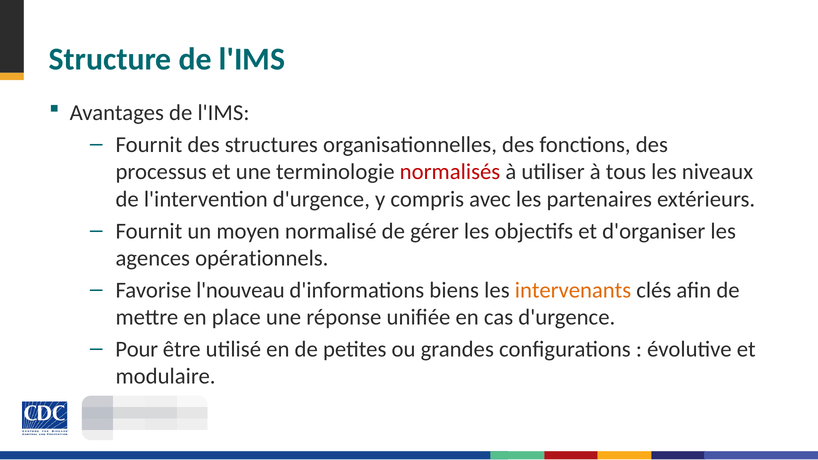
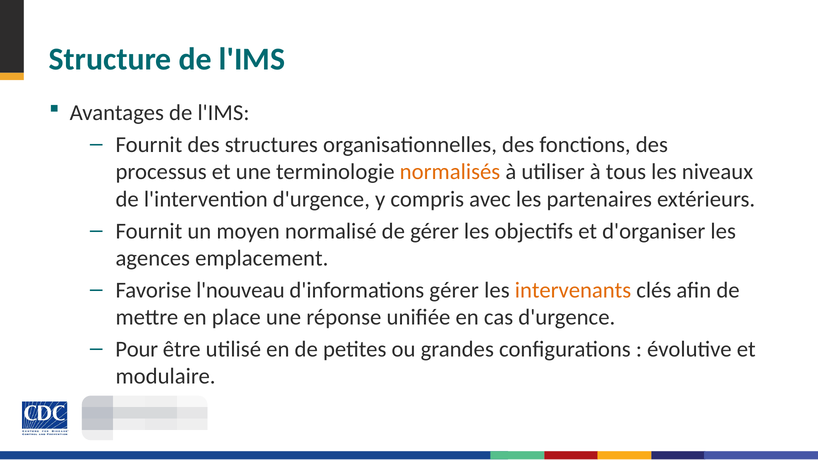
normalisés colour: red -> orange
opérationnels: opérationnels -> emplacement
d'informations biens: biens -> gérer
